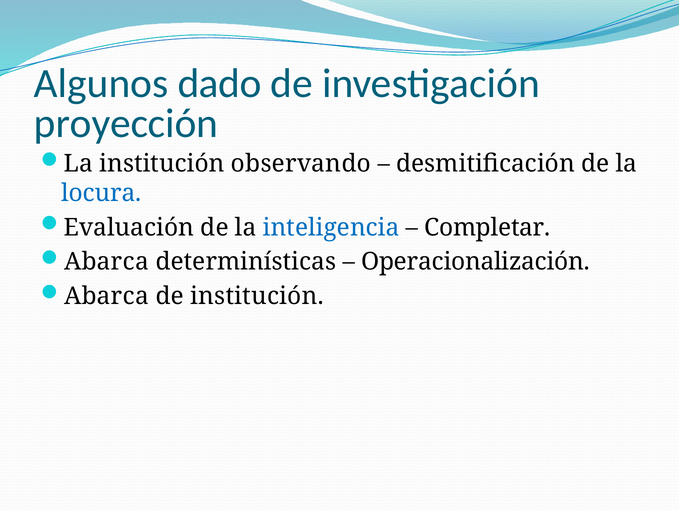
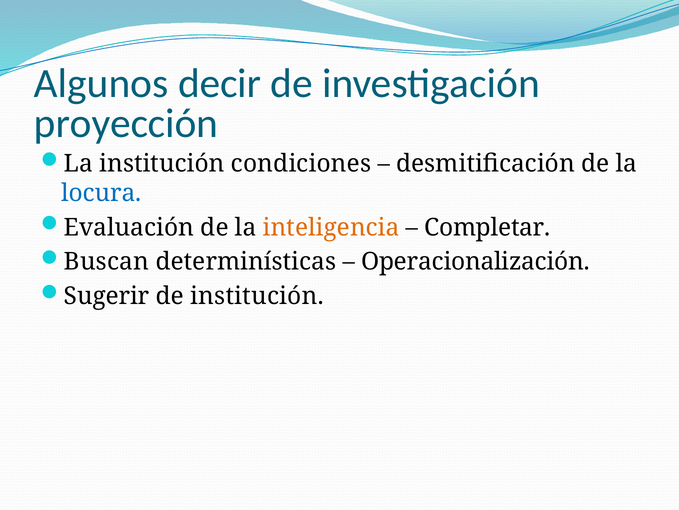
dado: dado -> decir
observando: observando -> condiciones
inteligencia colour: blue -> orange
Abarca at (106, 261): Abarca -> Buscan
Abarca at (106, 296): Abarca -> Sugerir
